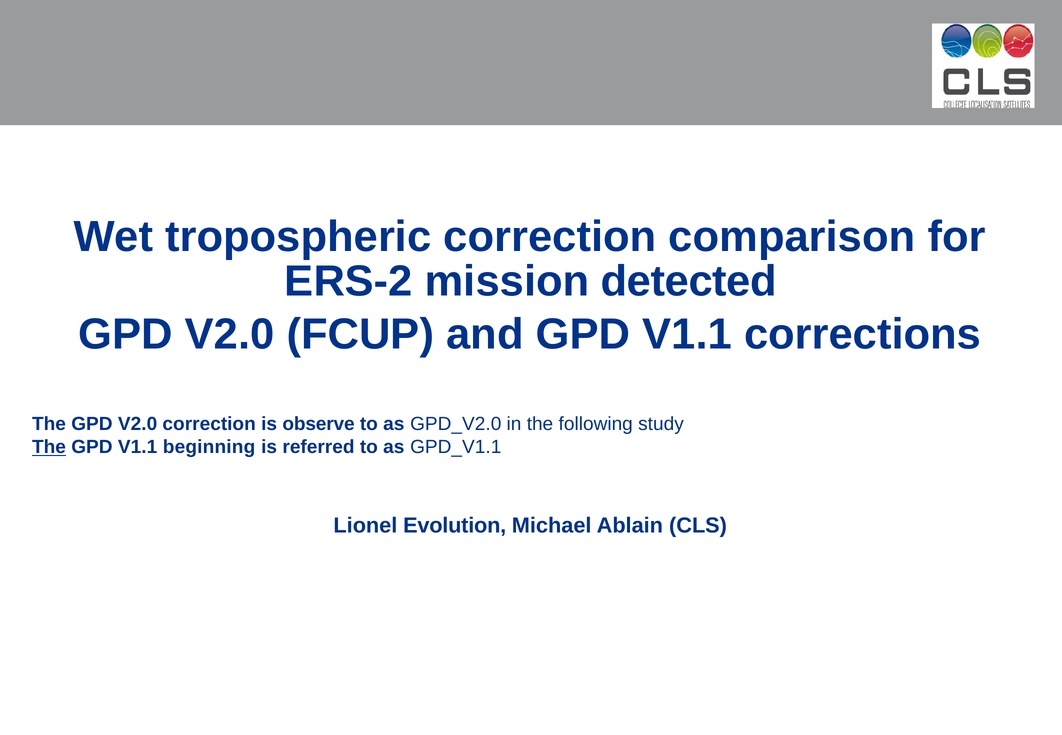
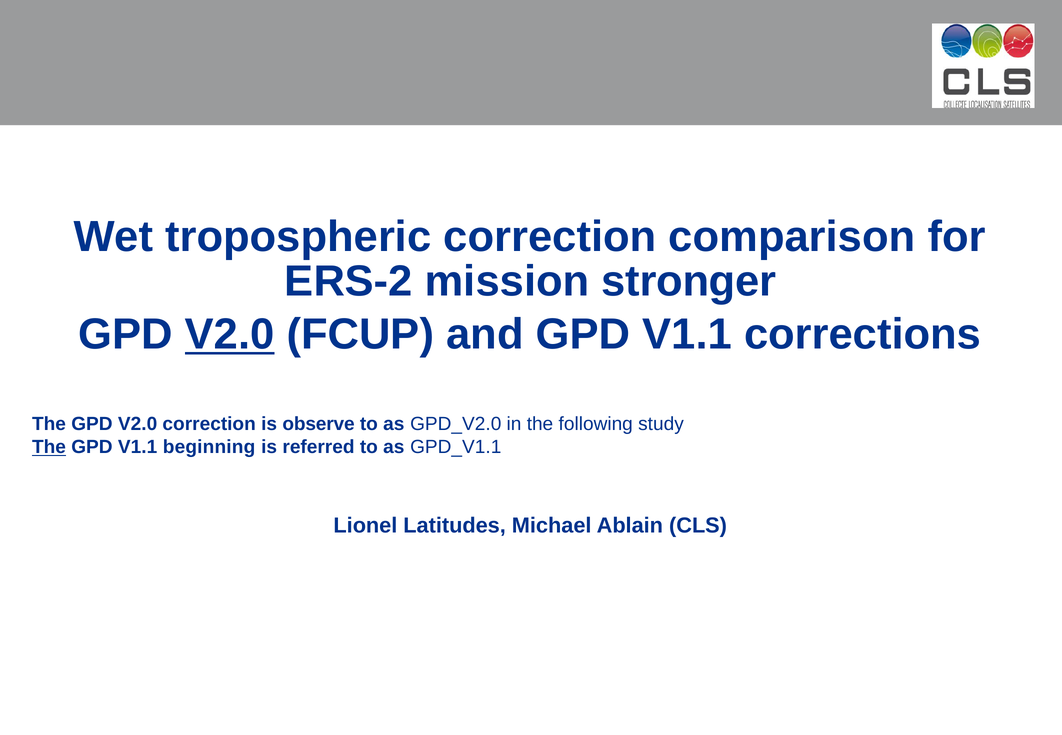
detected: detected -> stronger
V2.0 at (230, 334) underline: none -> present
Evolution: Evolution -> Latitudes
